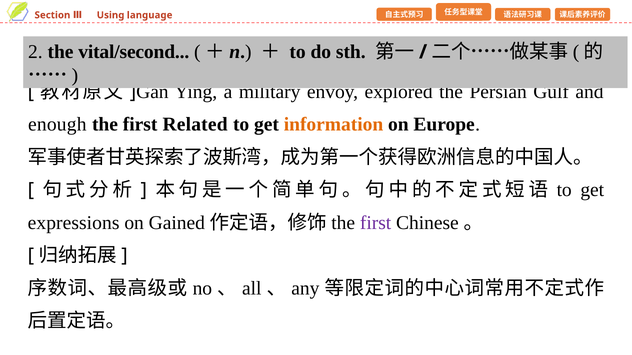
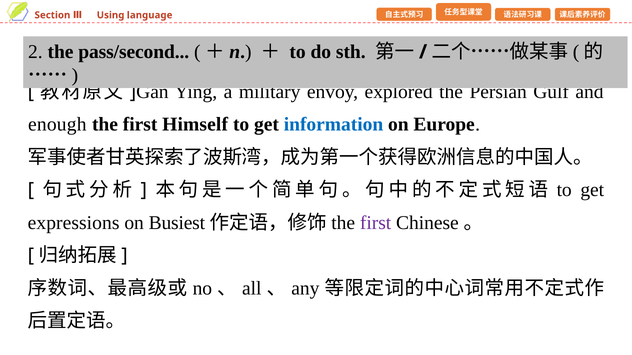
vital/second: vital/second -> pass/second
Related: Related -> Himself
information colour: orange -> blue
Gained: Gained -> Busiest
